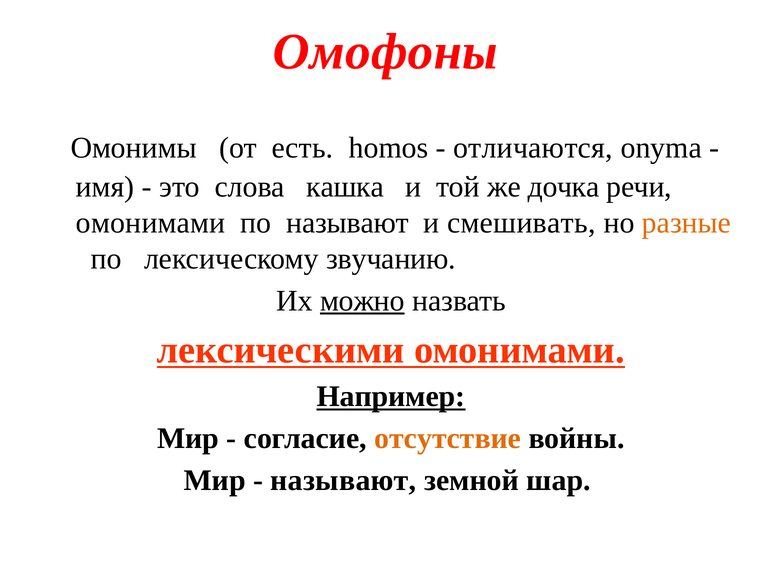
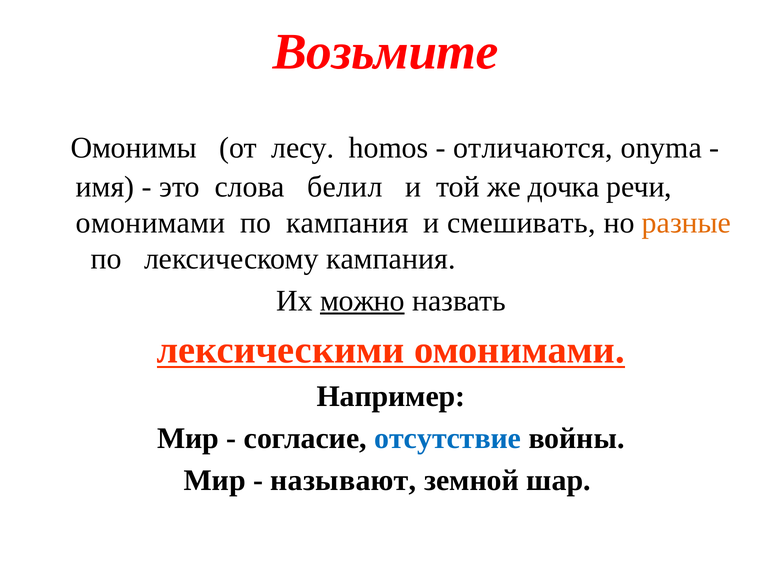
Омофоны: Омофоны -> Возьмите
есть: есть -> лесу
кашка: кашка -> белил
по называют: называют -> кампания
лексическому звучанию: звучанию -> кампания
Например underline: present -> none
отсутствие colour: orange -> blue
